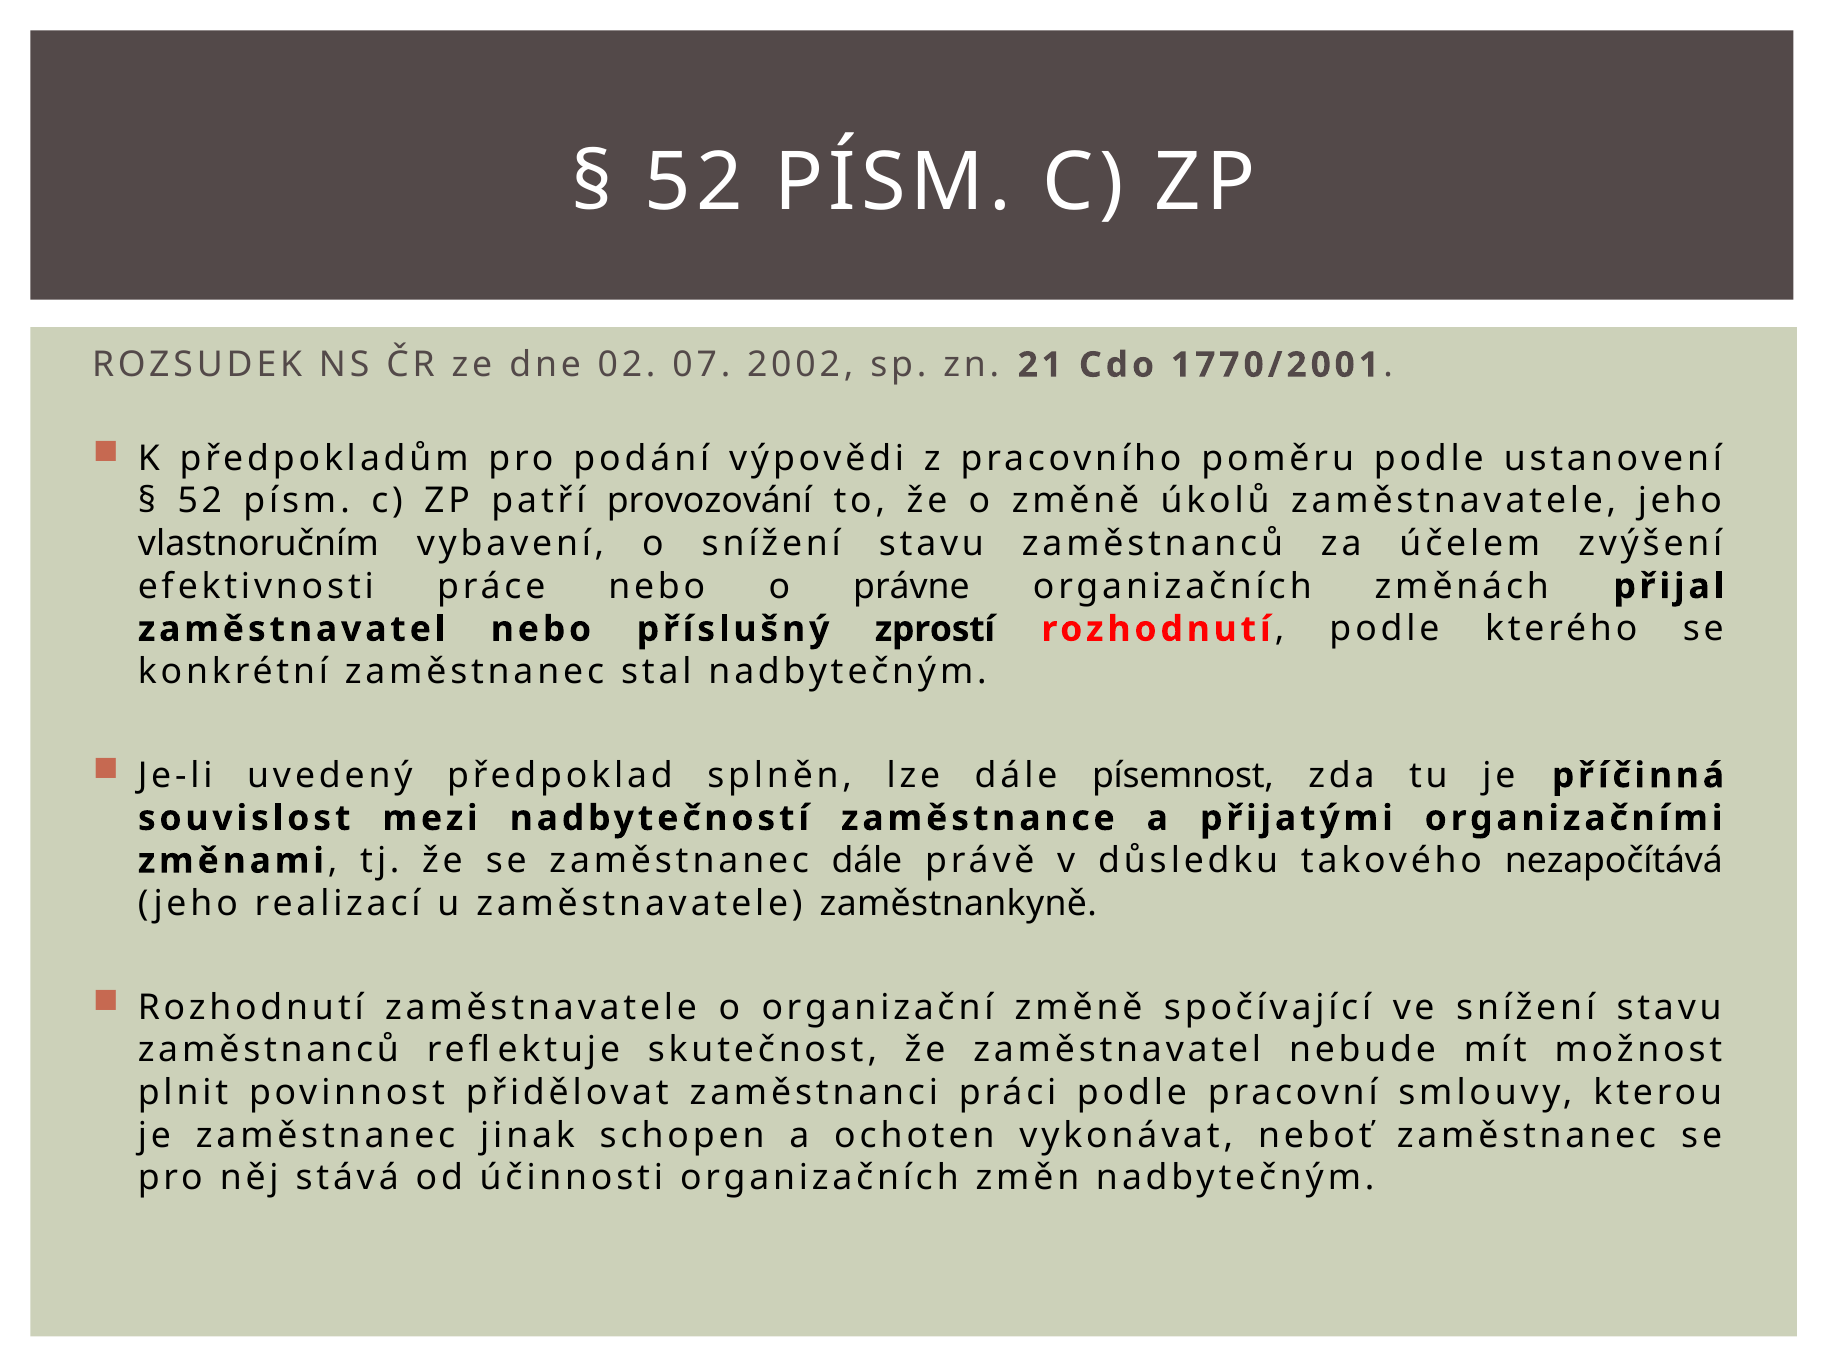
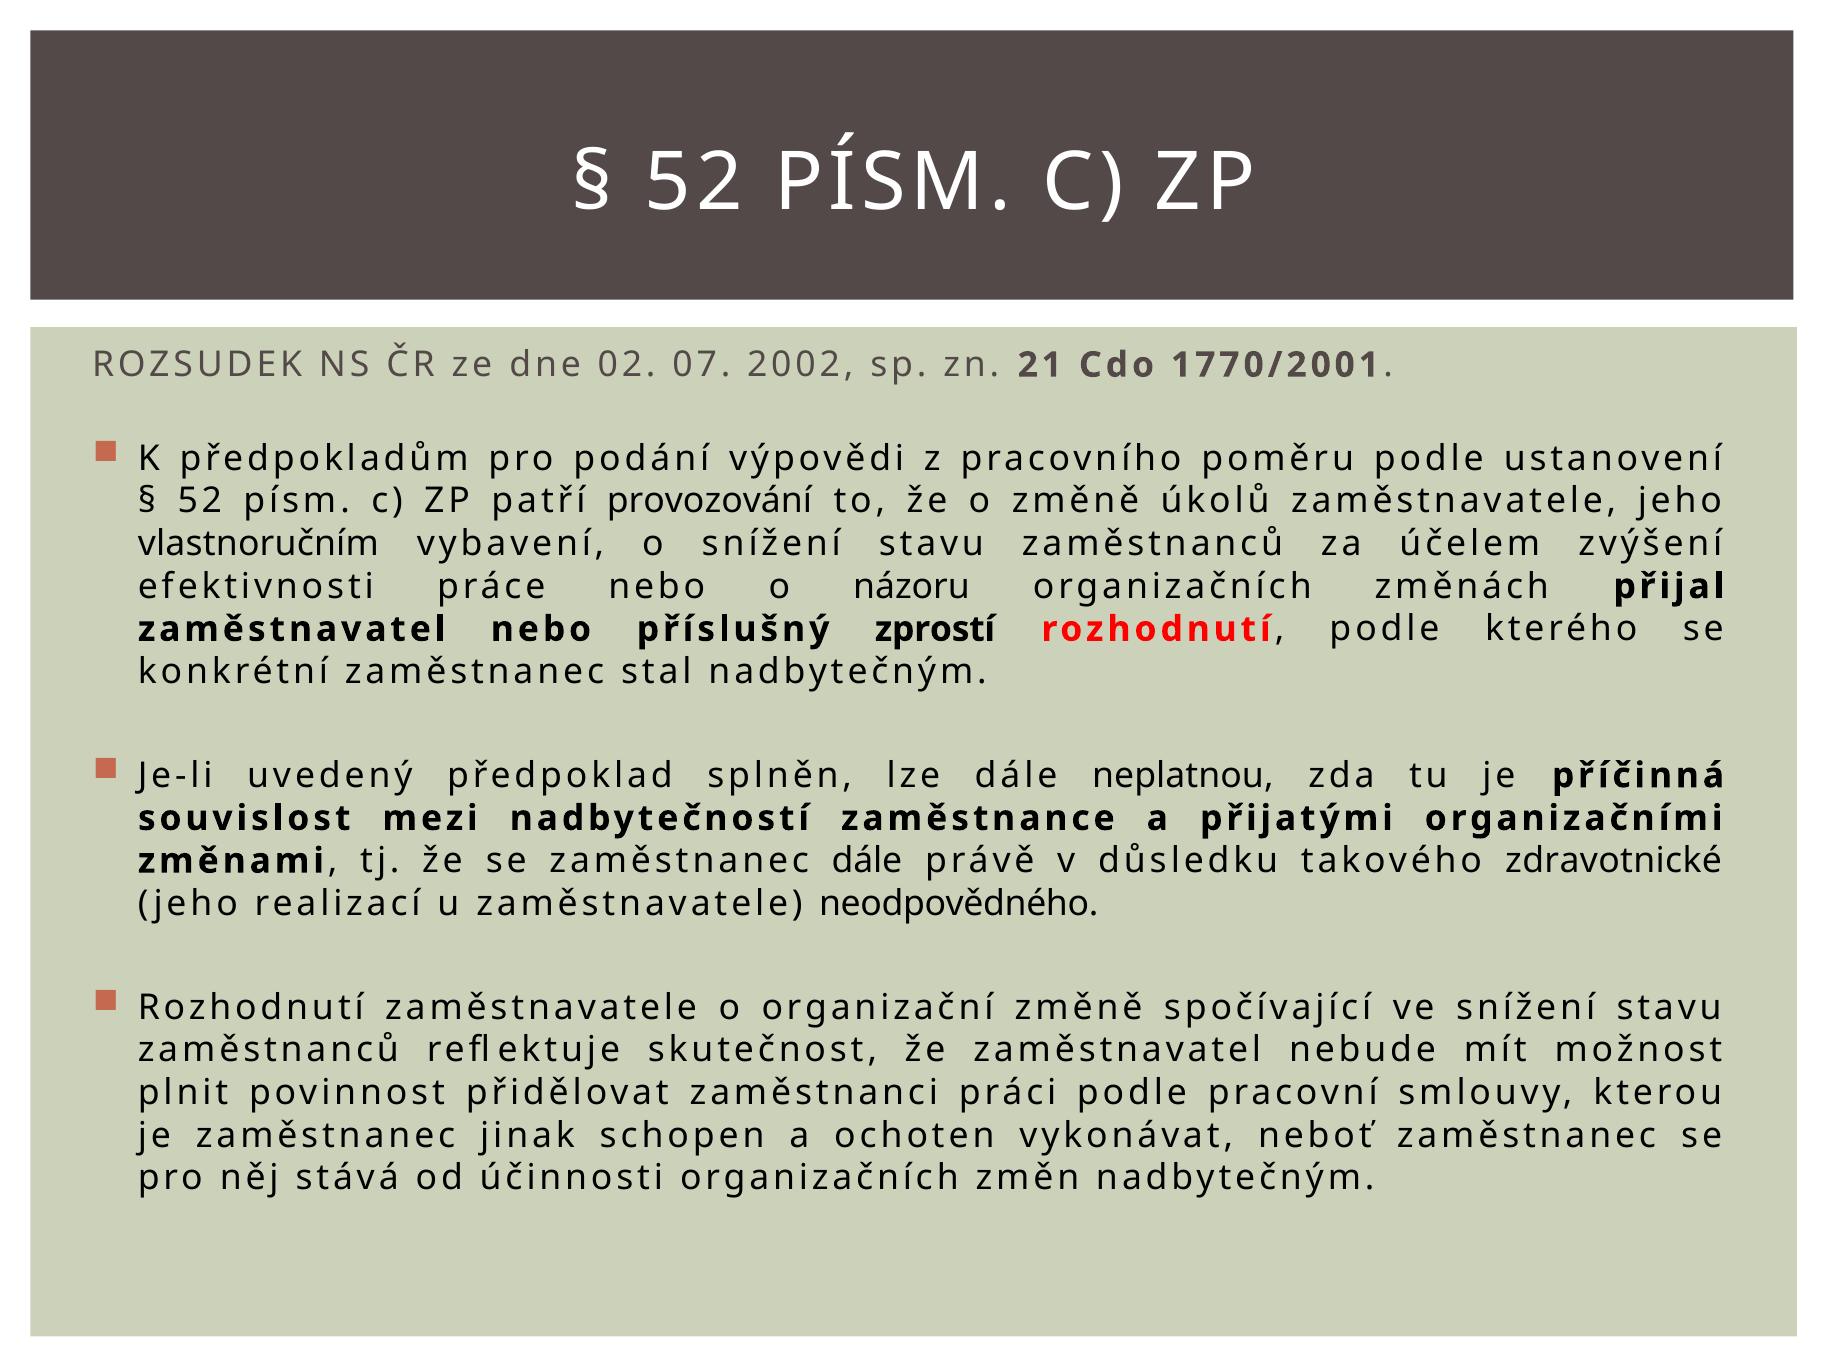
právne: právne -> názoru
písemnost: písemnost -> neplatnou
nezapočítává: nezapočítává -> zdravotnické
zaměstnankyně: zaměstnankyně -> neodpovědného
